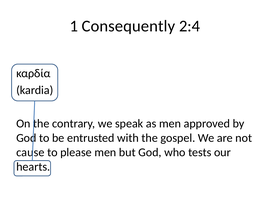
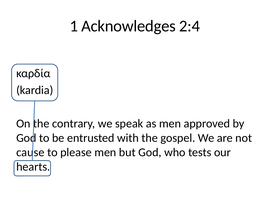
Consequently: Consequently -> Acknowledges
